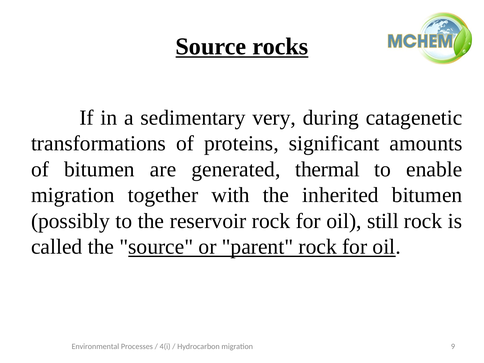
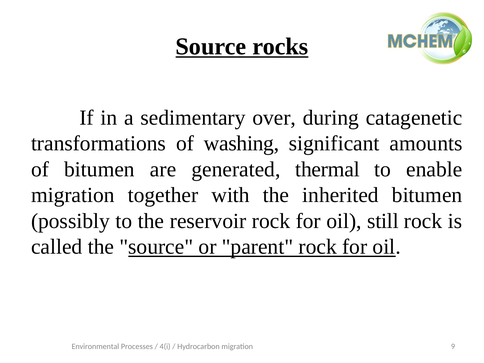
very: very -> over
proteins: proteins -> washing
